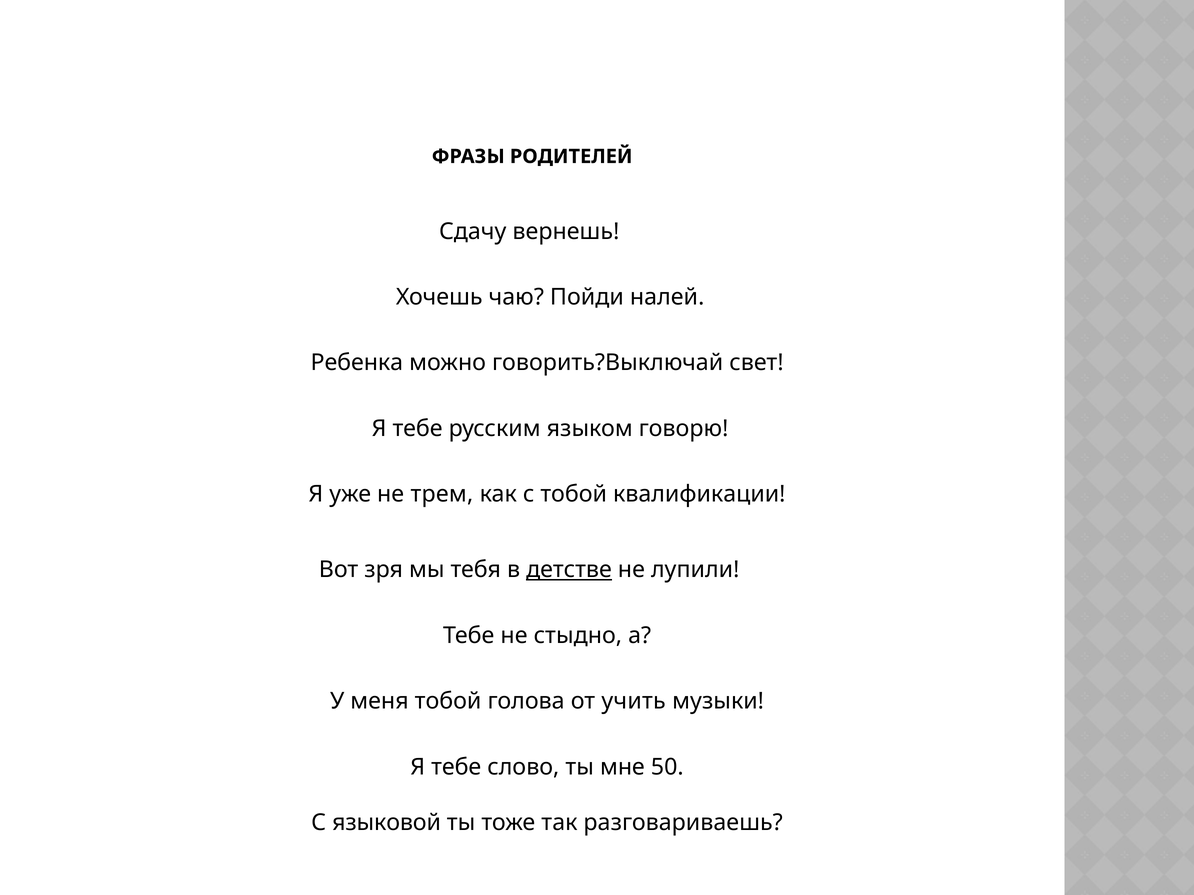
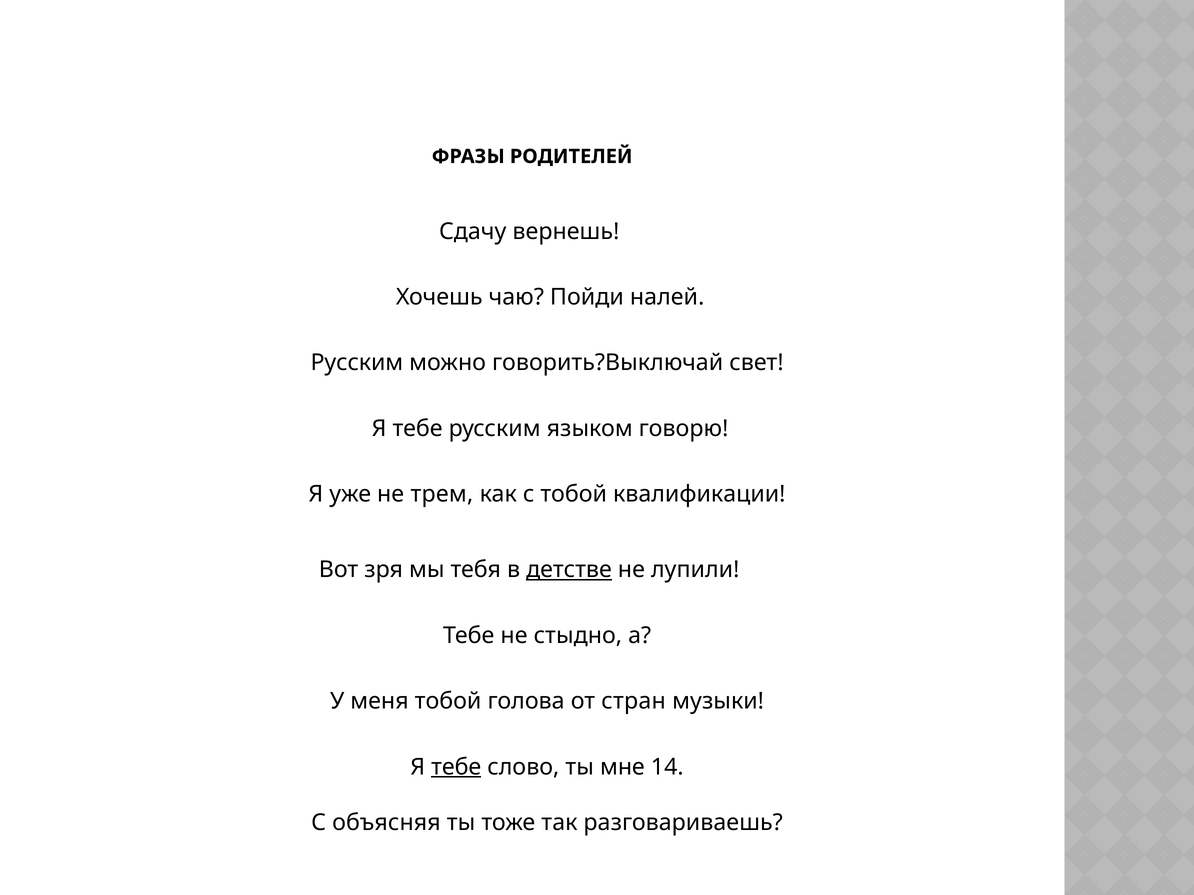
Ребенка at (357, 363): Ребенка -> Русским
учить: учить -> стран
тебе at (456, 767) underline: none -> present
50: 50 -> 14
языковой: языковой -> объясняя
